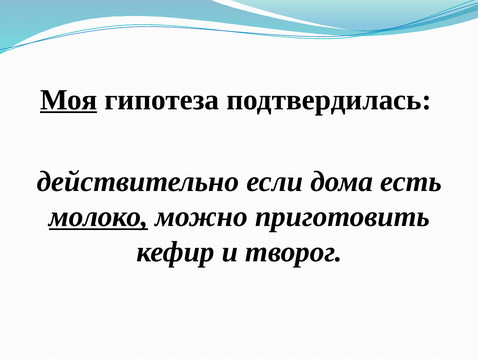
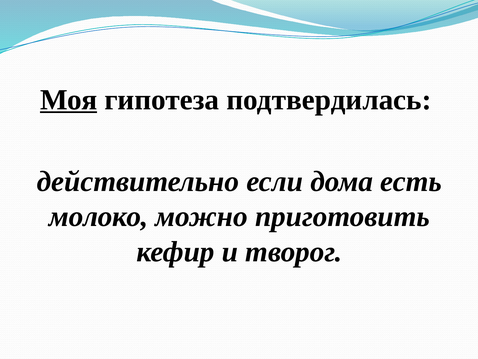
молоко underline: present -> none
